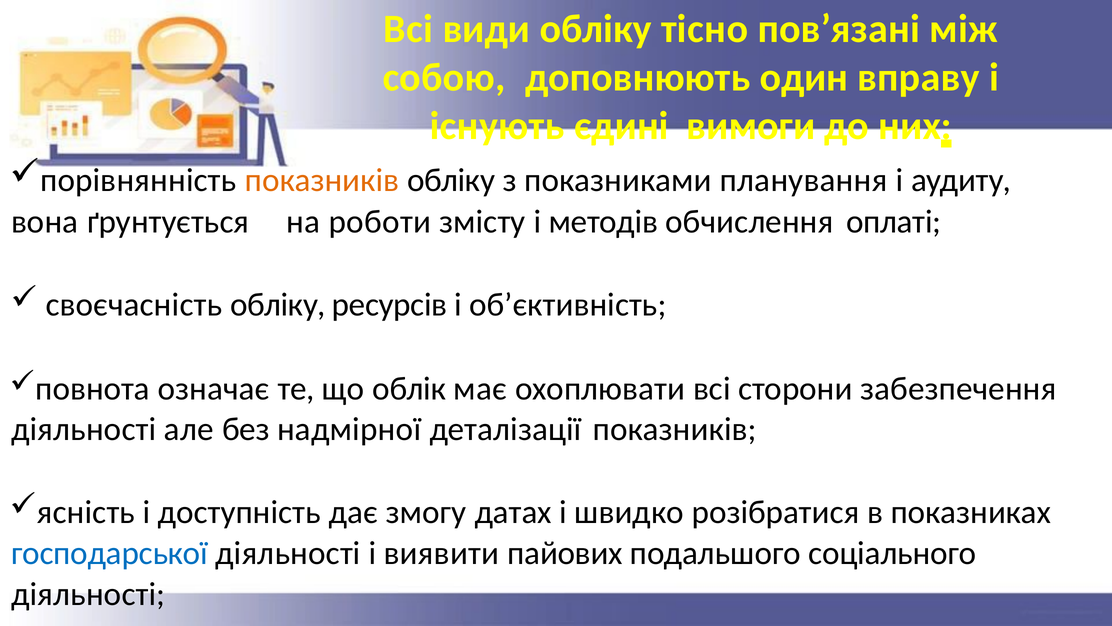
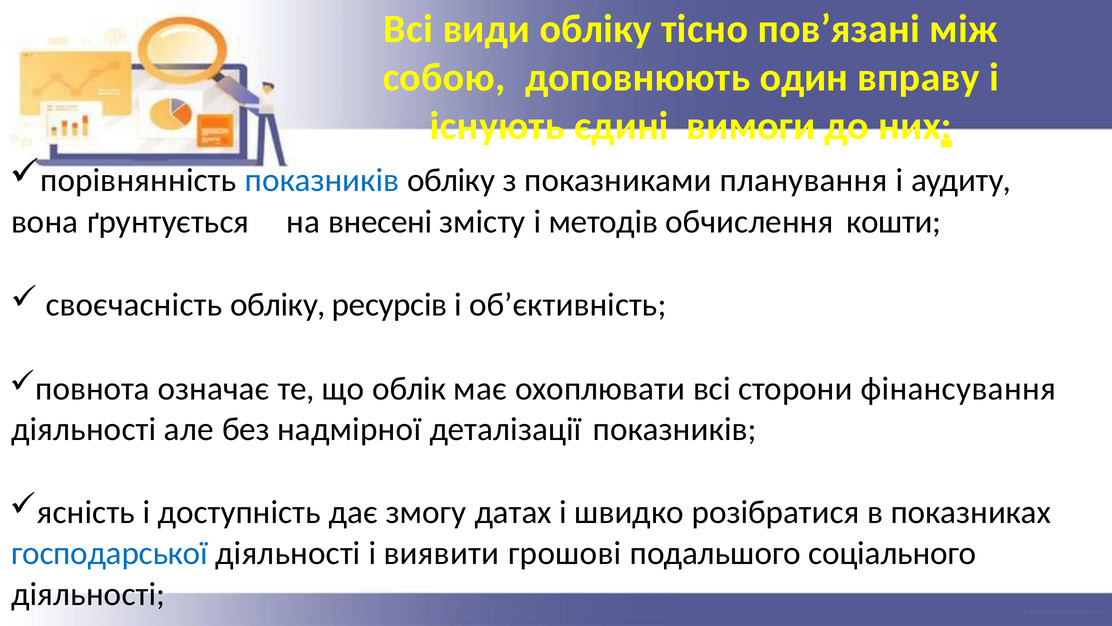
показників at (322, 180) colour: orange -> blue
роботи: роботи -> внесені
оплаті: оплаті -> кошти
забезпечення: забезпечення -> фінансування
пайових: пайових -> грошові
